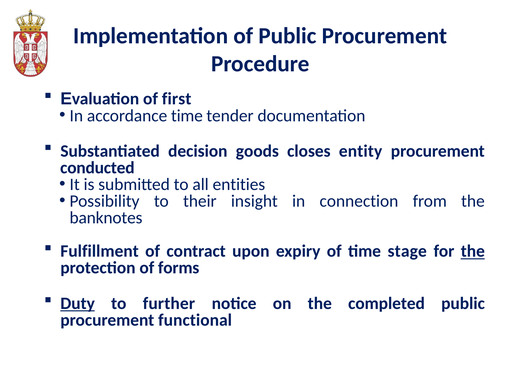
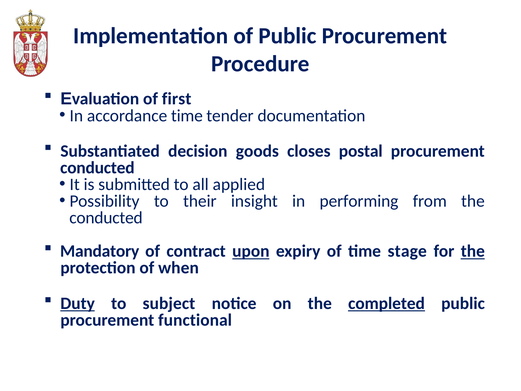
entity: entity -> postal
entities: entities -> applied
connection: connection -> performing
banknotes at (106, 218): banknotes -> conducted
Fulfillment: Fulfillment -> Mandatory
upon underline: none -> present
forms: forms -> when
further: further -> subject
completed underline: none -> present
